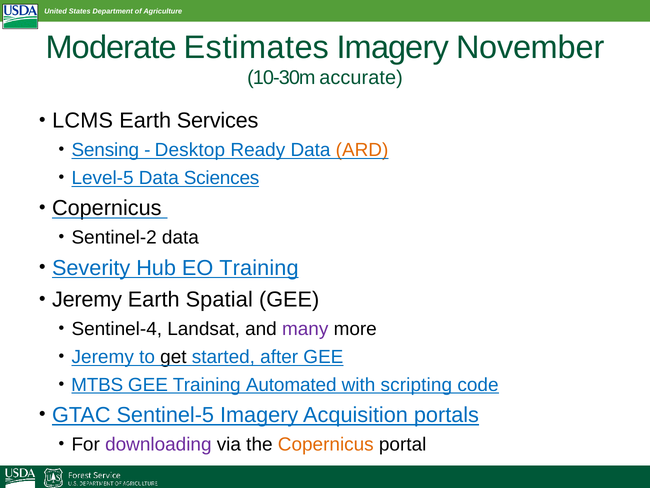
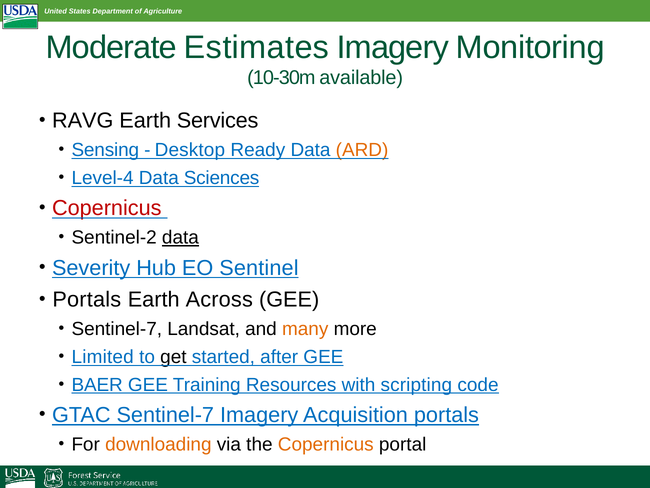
November: November -> Monitoring
accurate: accurate -> available
LCMS: LCMS -> RAVG
Level-5: Level-5 -> Level-4
Copernicus at (107, 208) colour: black -> red
data at (180, 237) underline: none -> present
EO Training: Training -> Sentinel
Jeremy at (87, 299): Jeremy -> Portals
Spatial: Spatial -> Across
Sentinel-4 at (117, 329): Sentinel-4 -> Sentinel-7
many colour: purple -> orange
Jeremy at (103, 357): Jeremy -> Limited
MTBS: MTBS -> BAER
Automated: Automated -> Resources
GTAC Sentinel-5: Sentinel-5 -> Sentinel-7
downloading colour: purple -> orange
